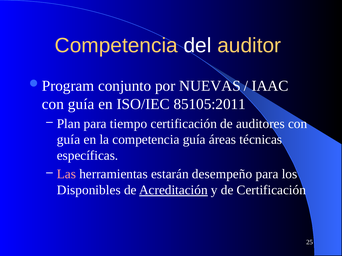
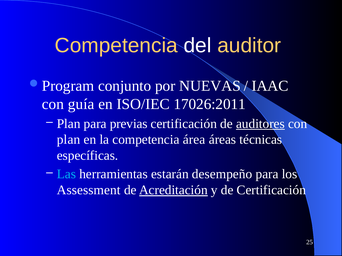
85105:2011: 85105:2011 -> 17026:2011
tiempo: tiempo -> previas
auditores underline: none -> present
guía at (69, 140): guía -> plan
competencia guía: guía -> área
Las colour: pink -> light blue
Disponibles: Disponibles -> Assessment
